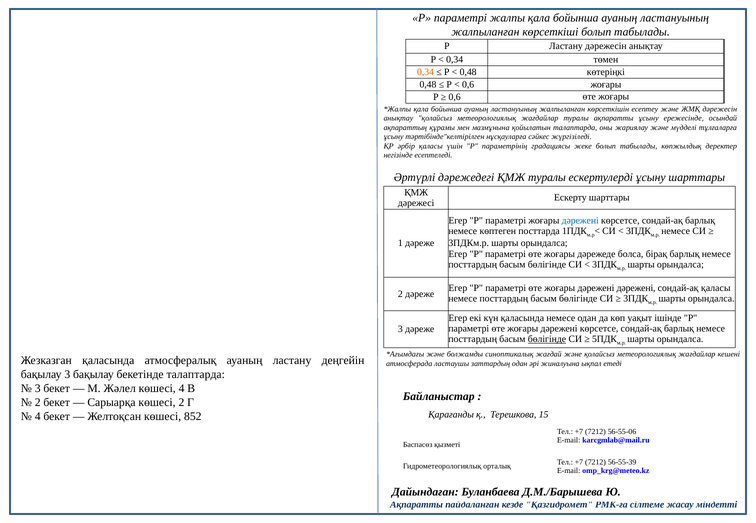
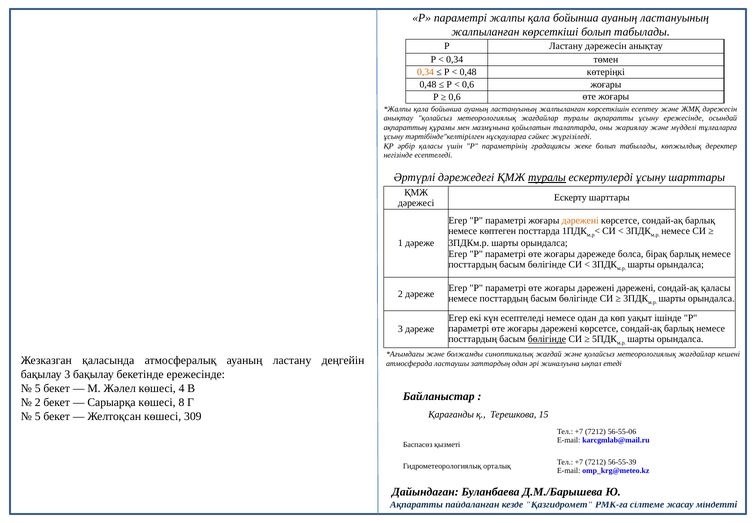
туралы at (547, 178) underline: none -> present
дәрежені at (580, 221) colour: blue -> orange
күн қаласында: қаласында -> есептеледі
бекетінде талаптарда: талаптарда -> ережесінде
3 at (38, 389): 3 -> 5
көшесі 2: 2 -> 8
4 at (38, 417): 4 -> 5
852: 852 -> 309
